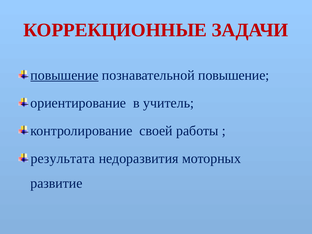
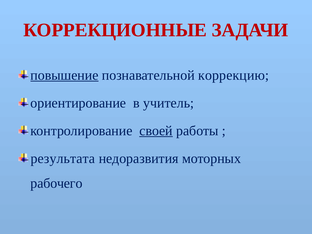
познавательной повышение: повышение -> коррекцию
своей underline: none -> present
развитие: развитие -> рабочего
